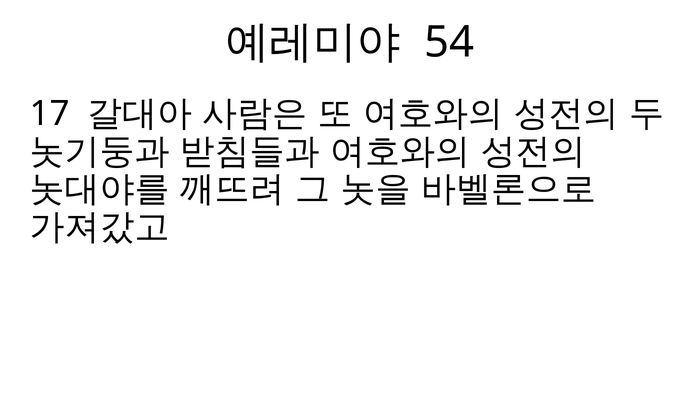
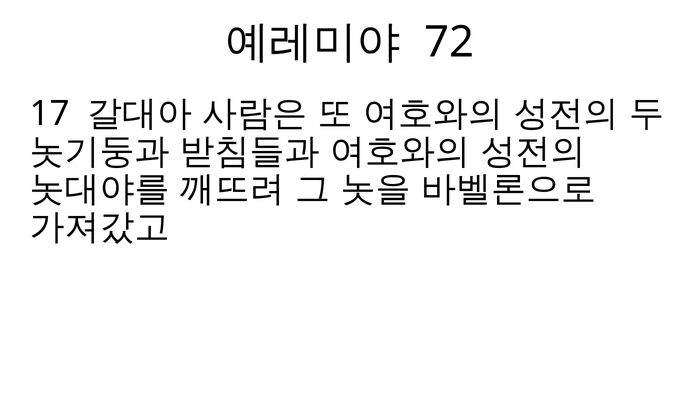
54: 54 -> 72
